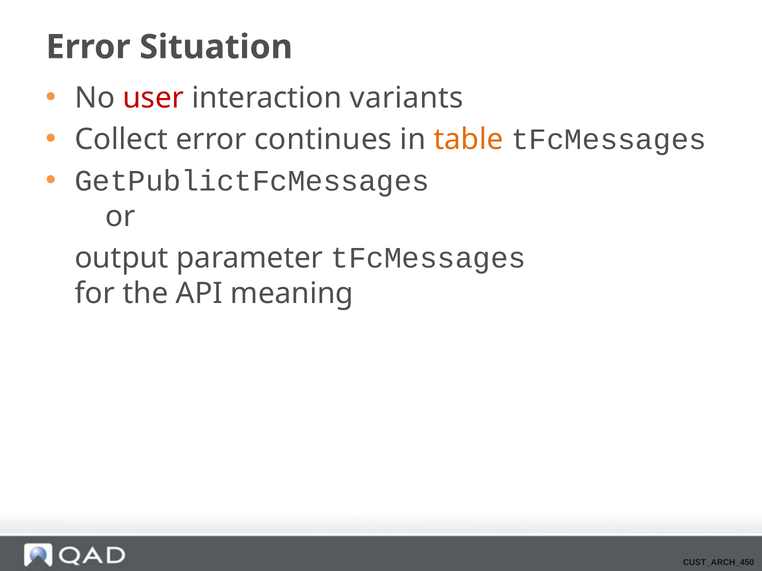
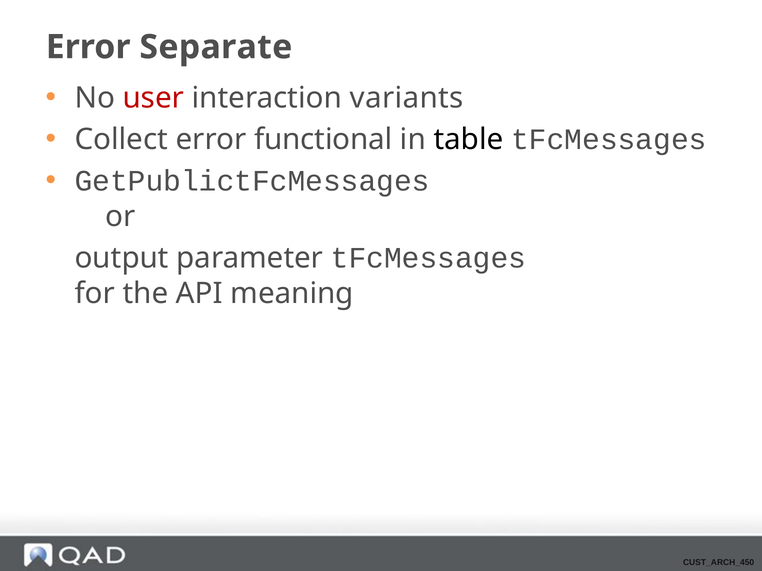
Situation: Situation -> Separate
continues: continues -> functional
table colour: orange -> black
